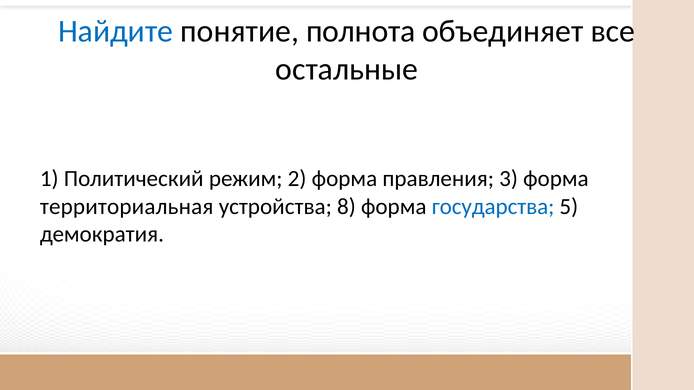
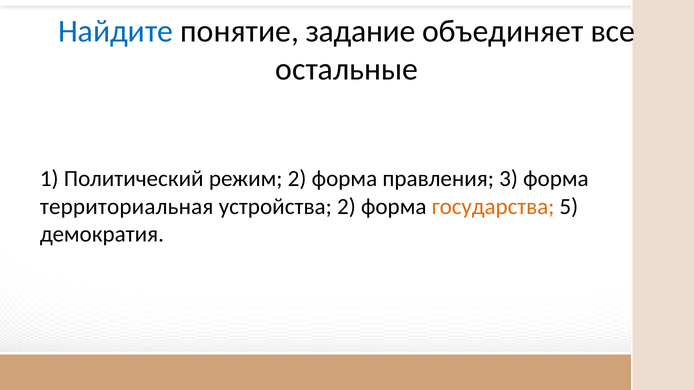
полнота: полнота -> задание
устройства 8: 8 -> 2
государства colour: blue -> orange
